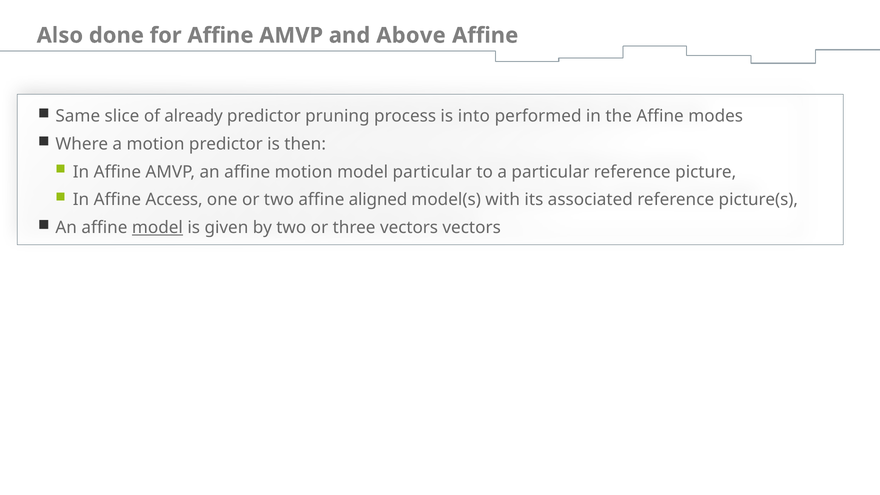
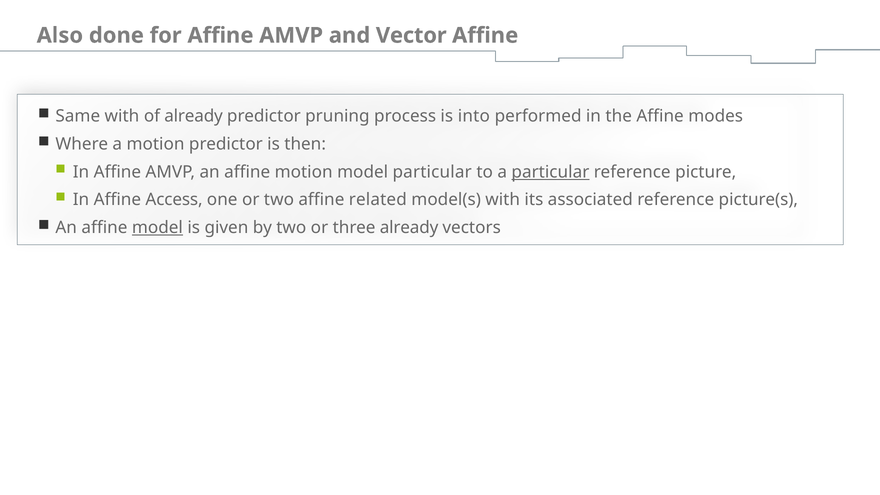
Above: Above -> Vector
Same slice: slice -> with
particular at (550, 172) underline: none -> present
aligned: aligned -> related
three vectors: vectors -> already
